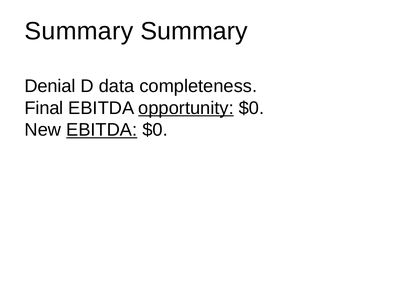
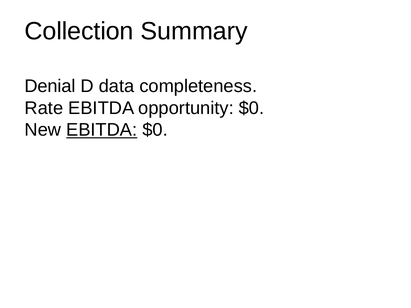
Summary at (79, 31): Summary -> Collection
Final: Final -> Rate
opportunity underline: present -> none
